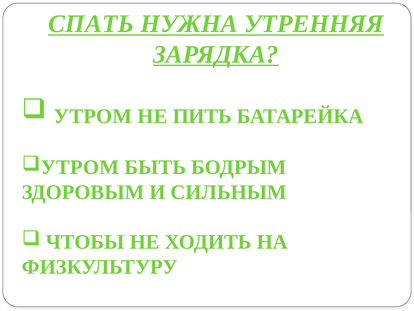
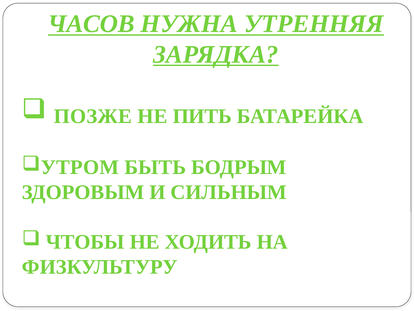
СПАТЬ: СПАТЬ -> ЧАСОВ
УТРОМ at (93, 116): УТРОМ -> ПОЗЖЕ
